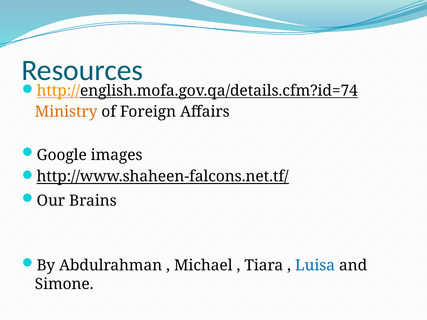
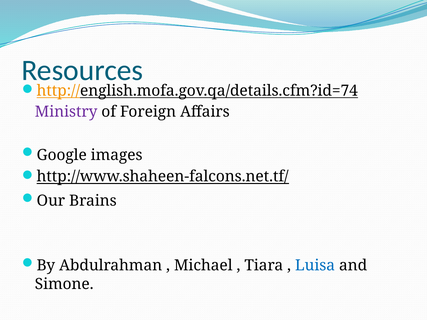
Ministry colour: orange -> purple
